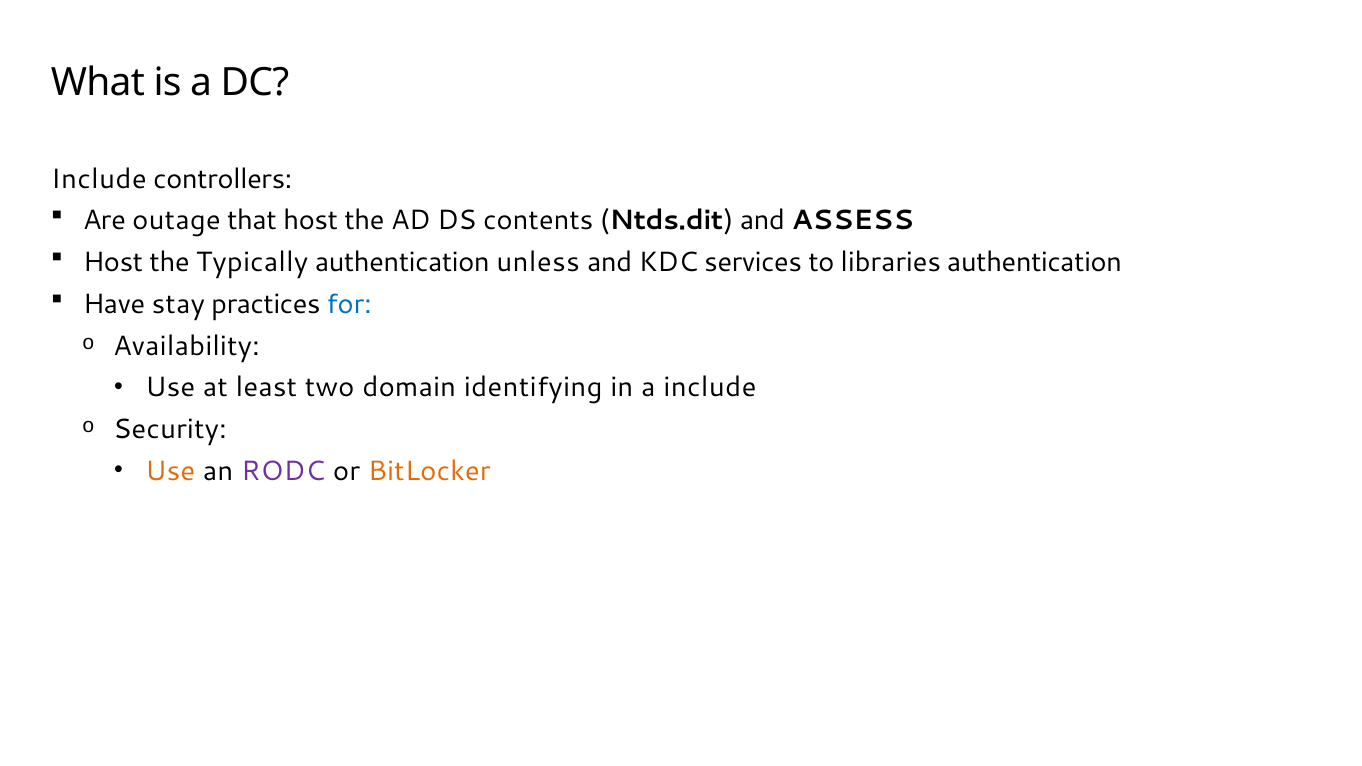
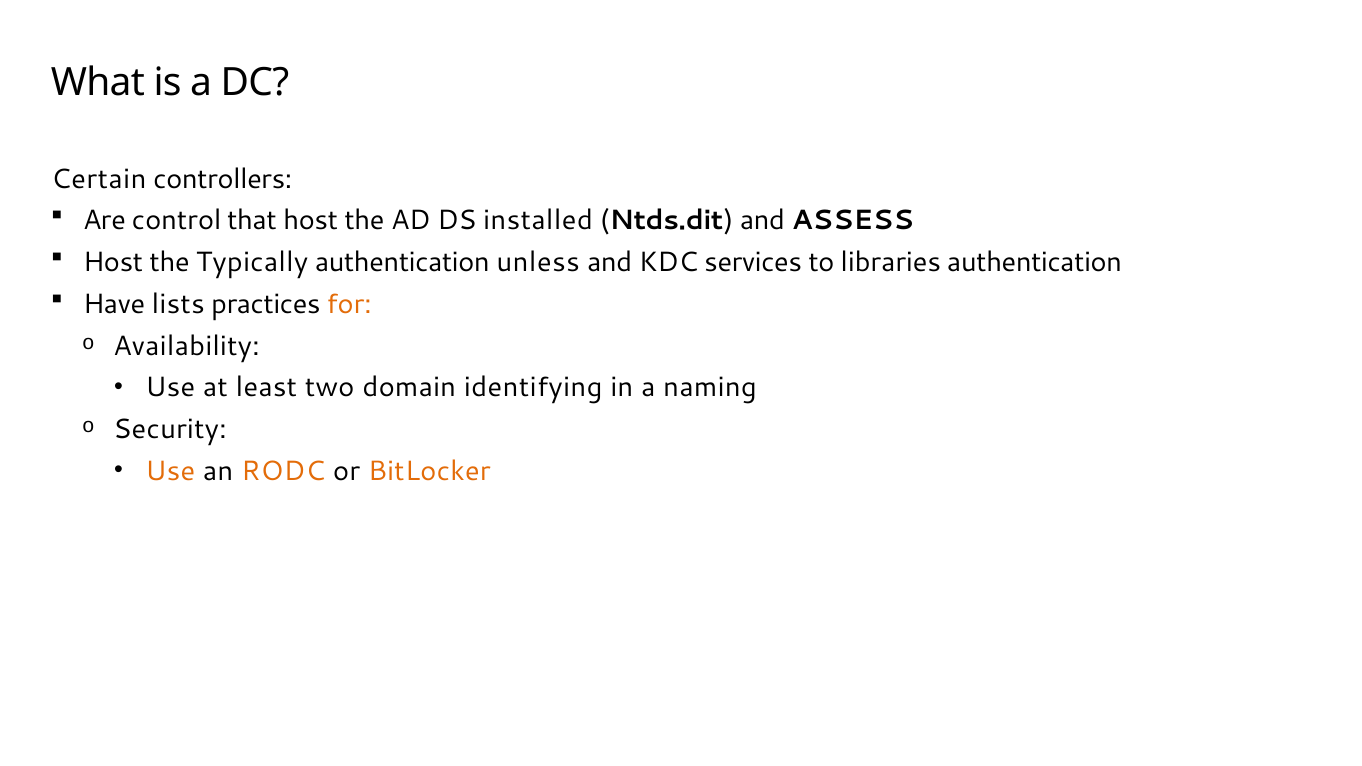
Include at (99, 179): Include -> Certain
outage: outage -> control
contents: contents -> installed
stay: stay -> lists
for colour: blue -> orange
a include: include -> naming
RODC colour: purple -> orange
